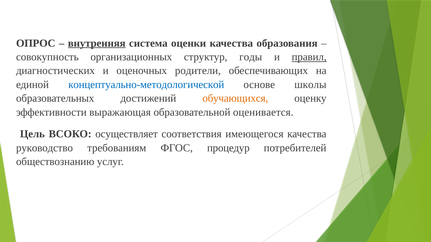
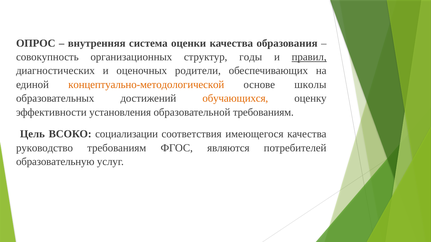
внутренняя underline: present -> none
концептуально-методологической colour: blue -> orange
выражающая: выражающая -> установления
образовательной оценивается: оценивается -> требованиям
осуществляет: осуществляет -> социализации
процедур: процедур -> являются
обществознанию: обществознанию -> образовательную
